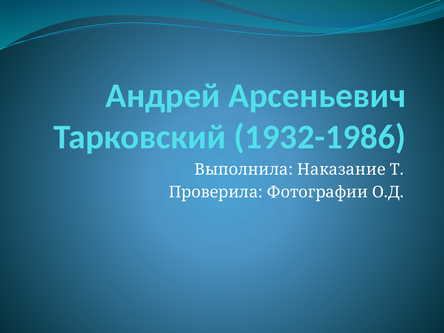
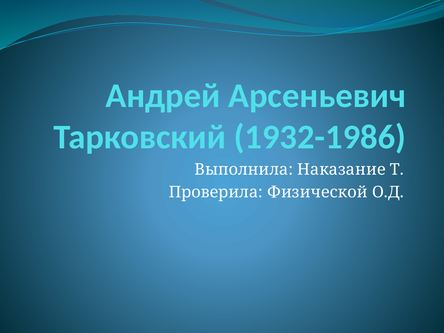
Фотографии: Фотографии -> Физической
